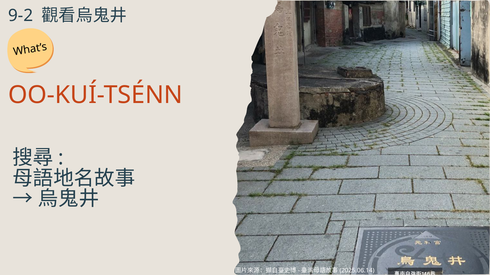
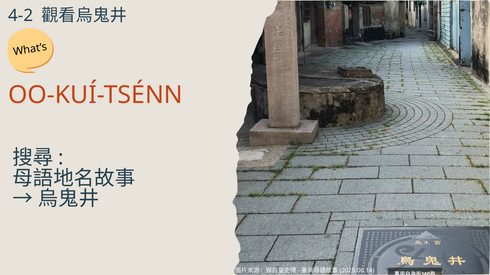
9-2: 9-2 -> 4-2
